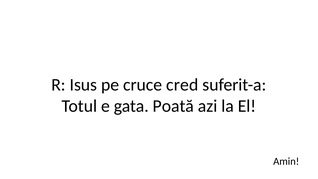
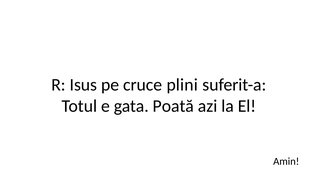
cred: cred -> plini
